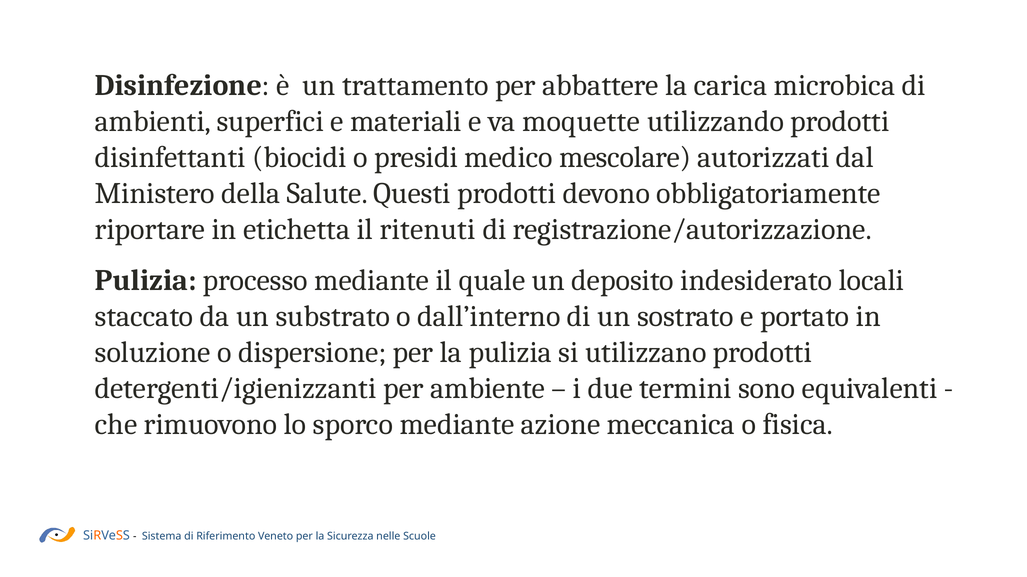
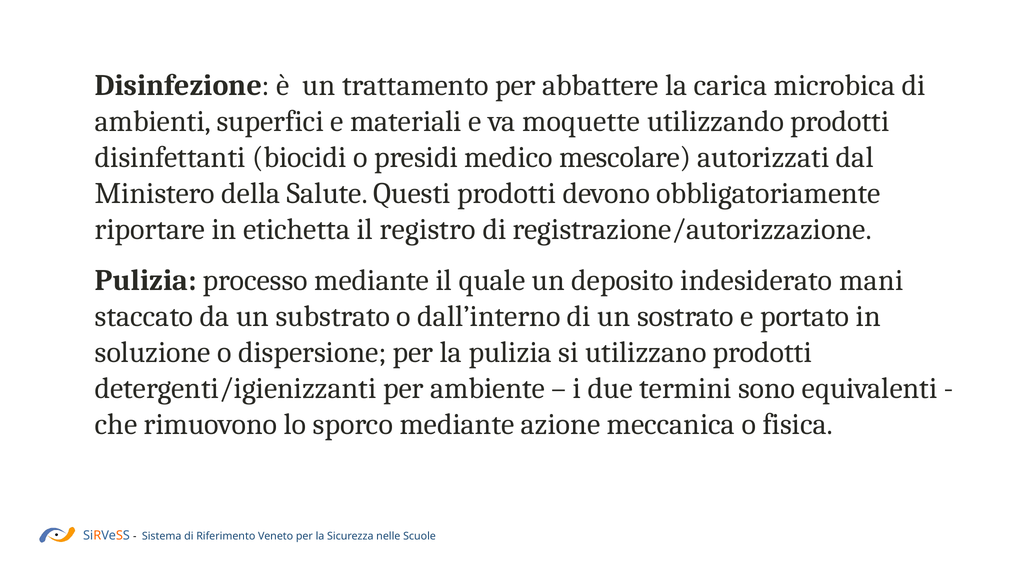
ritenuti: ritenuti -> registro
locali: locali -> mani
